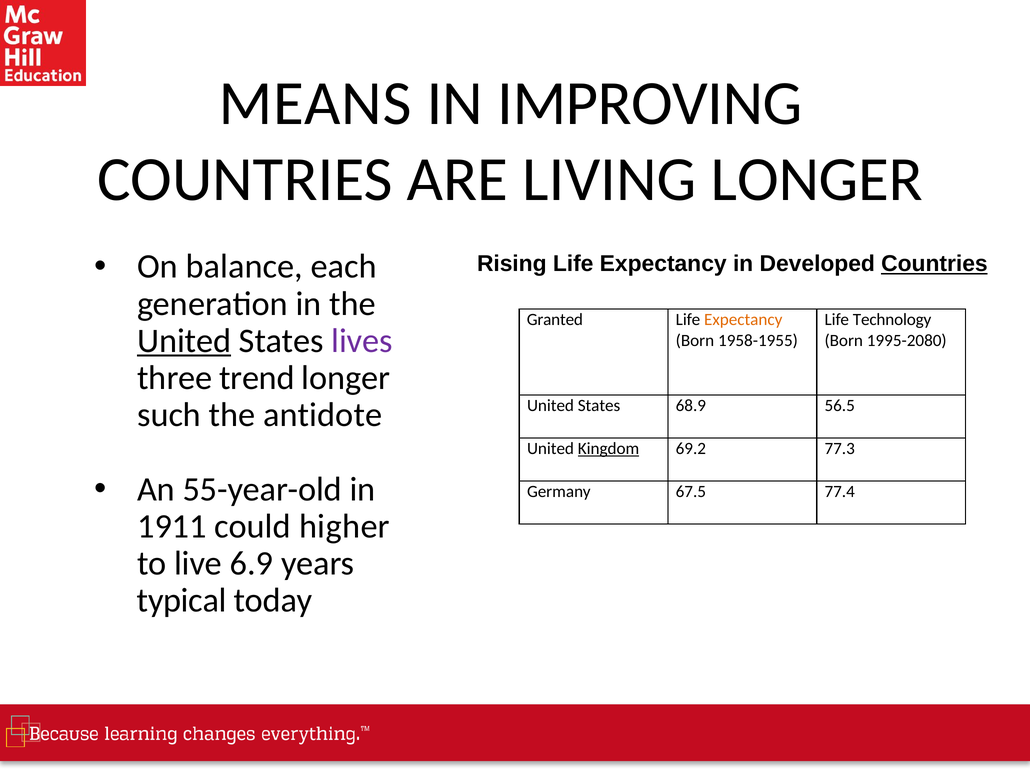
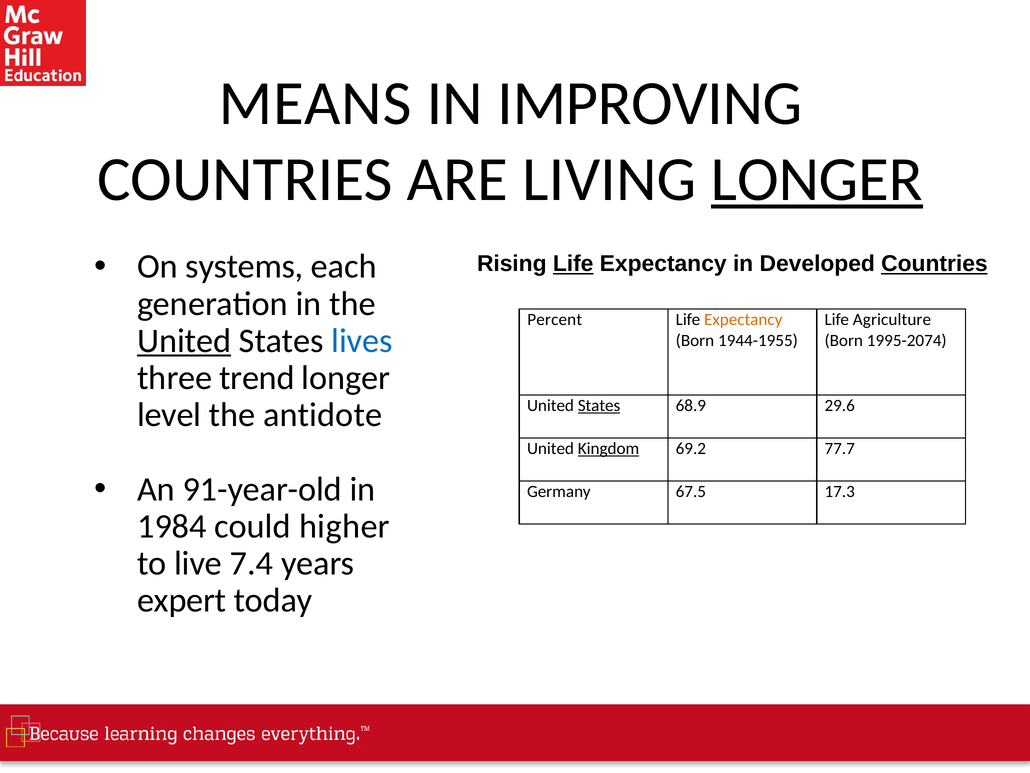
LONGER at (817, 179) underline: none -> present
balance: balance -> systems
Life at (573, 264) underline: none -> present
Granted: Granted -> Percent
Technology: Technology -> Agriculture
lives colour: purple -> blue
1958-1955: 1958-1955 -> 1944-1955
1995-2080: 1995-2080 -> 1995-2074
States at (599, 405) underline: none -> present
56.5: 56.5 -> 29.6
such: such -> level
77.3: 77.3 -> 77.7
55-year-old: 55-year-old -> 91-year-old
77.4: 77.4 -> 17.3
1911: 1911 -> 1984
6.9: 6.9 -> 7.4
typical: typical -> expert
